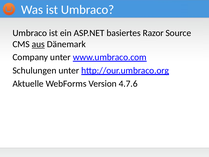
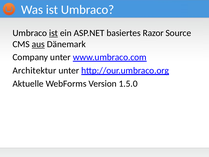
ist at (54, 33) underline: none -> present
Schulungen: Schulungen -> Architektur
4.7.6: 4.7.6 -> 1.5.0
